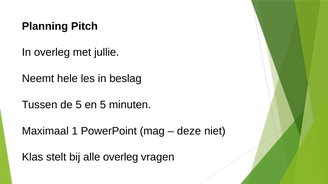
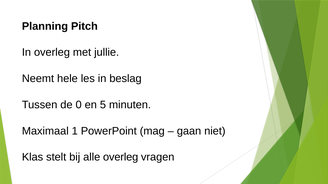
de 5: 5 -> 0
deze: deze -> gaan
